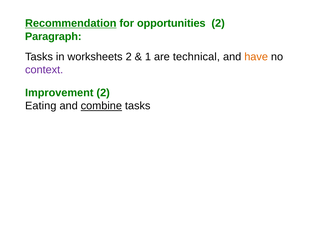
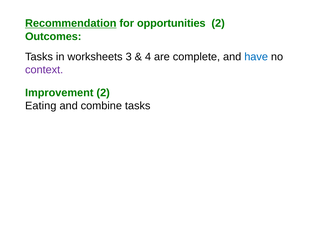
Paragraph: Paragraph -> Outcomes
worksheets 2: 2 -> 3
1: 1 -> 4
technical: technical -> complete
have colour: orange -> blue
combine underline: present -> none
